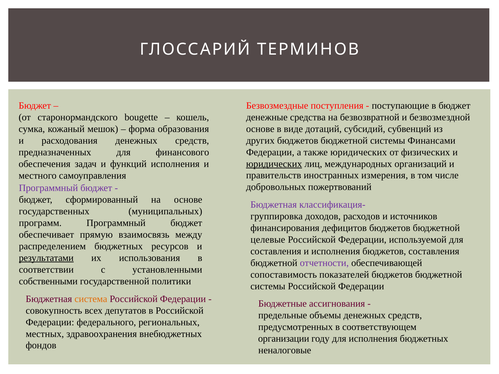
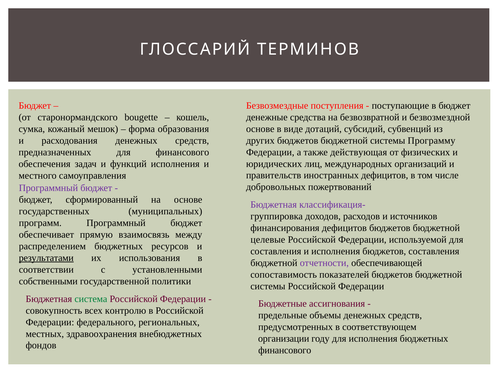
Финансами: Финансами -> Программу
также юридических: юридических -> действующая
юридических at (274, 164) underline: present -> none
иностранных измерения: измерения -> дефицитов
система colour: orange -> green
депутатов: депутатов -> контролю
неналоговые at (285, 350): неналоговые -> финансового
